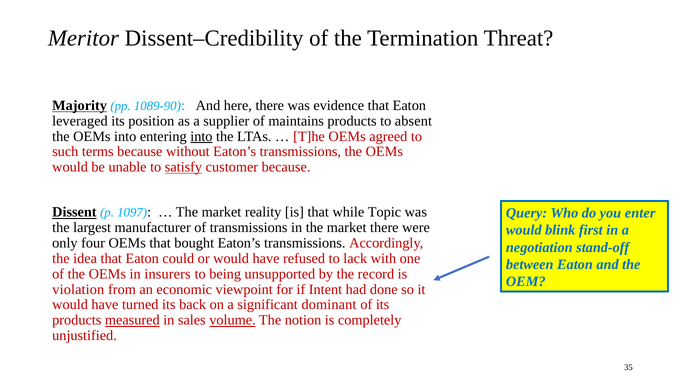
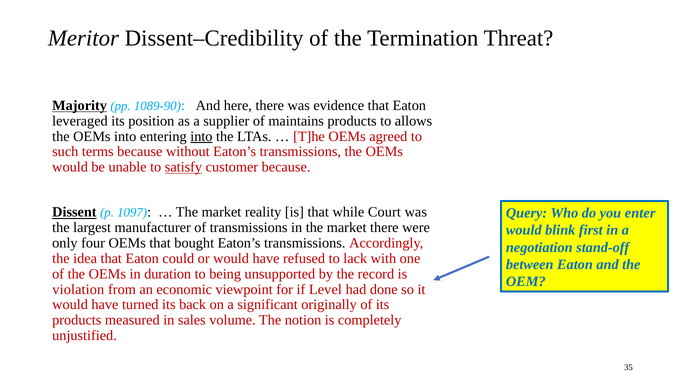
absent: absent -> allows
Topic: Topic -> Court
insurers: insurers -> duration
Intent: Intent -> Level
dominant: dominant -> originally
measured underline: present -> none
volume underline: present -> none
